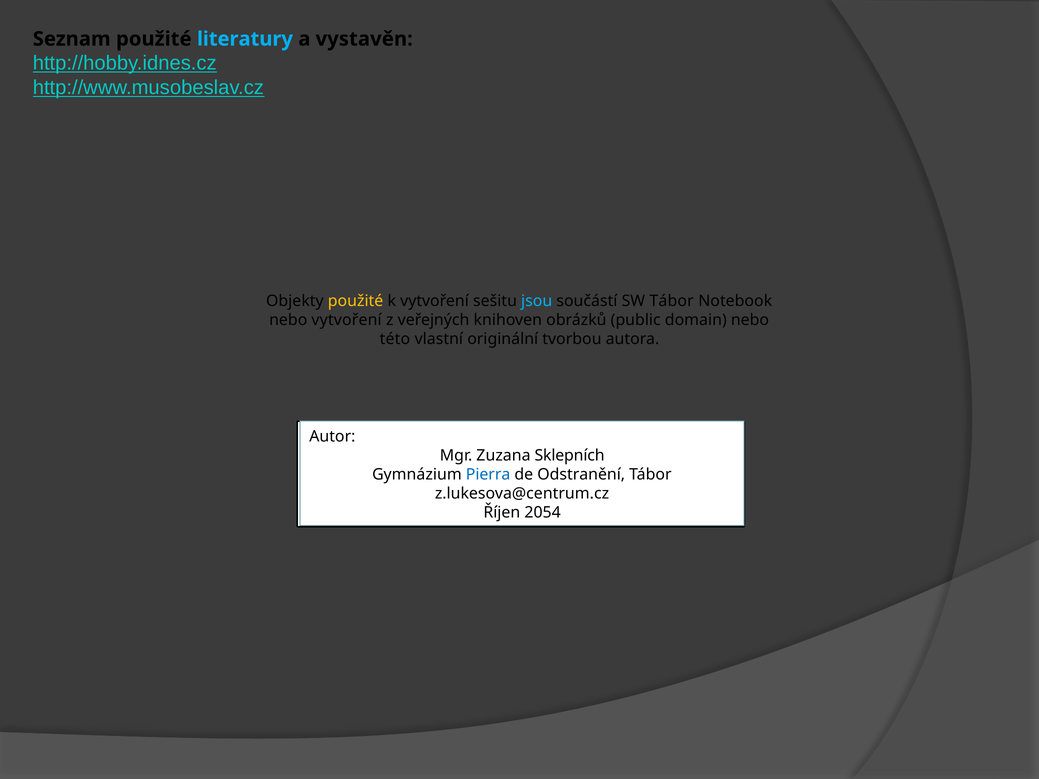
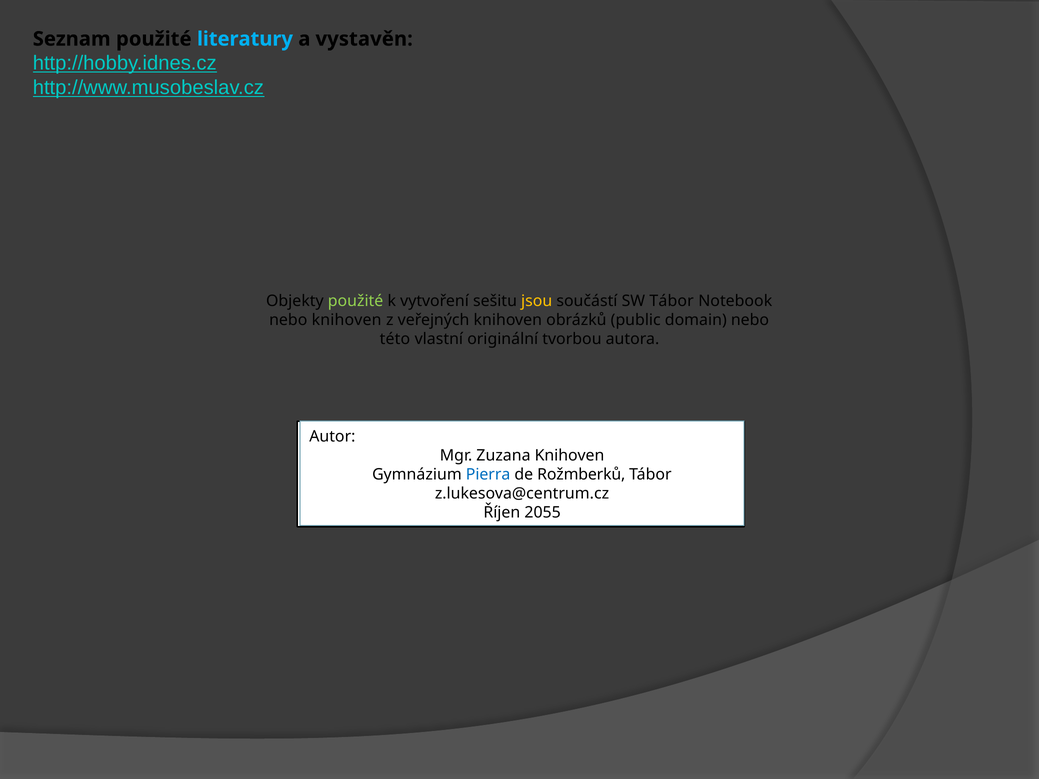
použité at (356, 301) colour: yellow -> light green
jsou colour: light blue -> yellow
nebo vytvoření: vytvoření -> knihoven
Zuzana Sklepních: Sklepních -> Knihoven
Odstranění: Odstranění -> Rožmberků
2054: 2054 -> 2055
